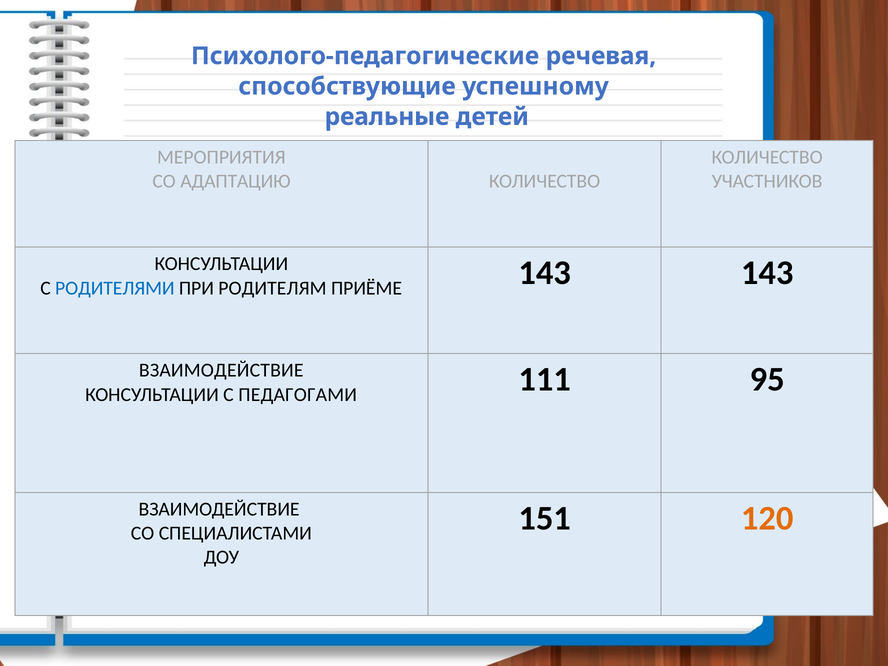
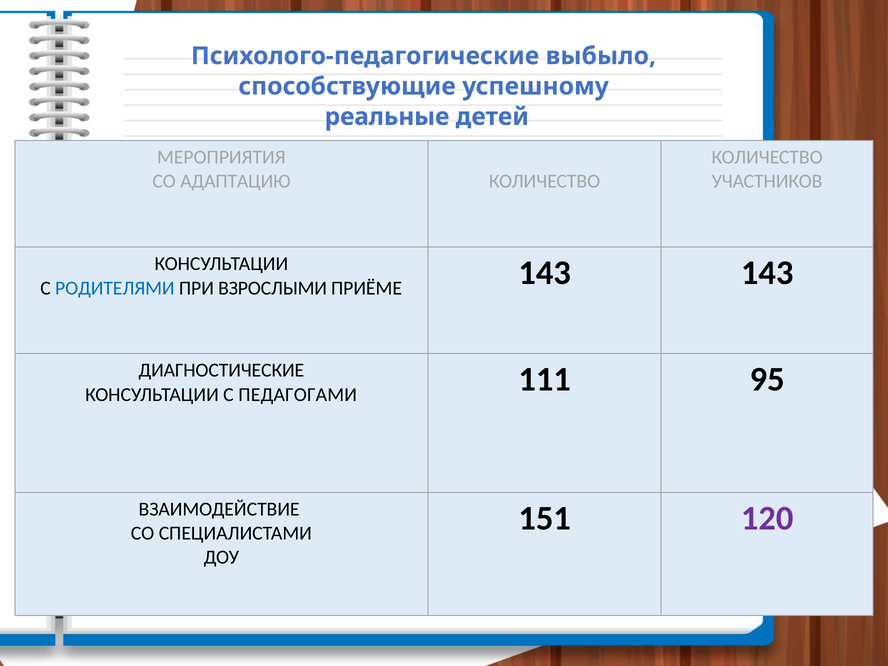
речевая: речевая -> выбыло
РОДИТЕЛЯМ: РОДИТЕЛЯМ -> ВЗРОСЛЫМИ
ВЗАИМОДЕЙСТВИЕ at (221, 370): ВЗАИМОДЕЙСТВИЕ -> ДИАГНОСТИЧЕСКИЕ
120 colour: orange -> purple
